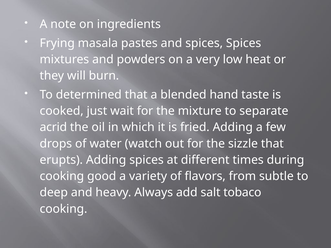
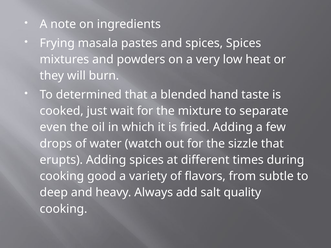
acrid: acrid -> even
tobaco: tobaco -> quality
